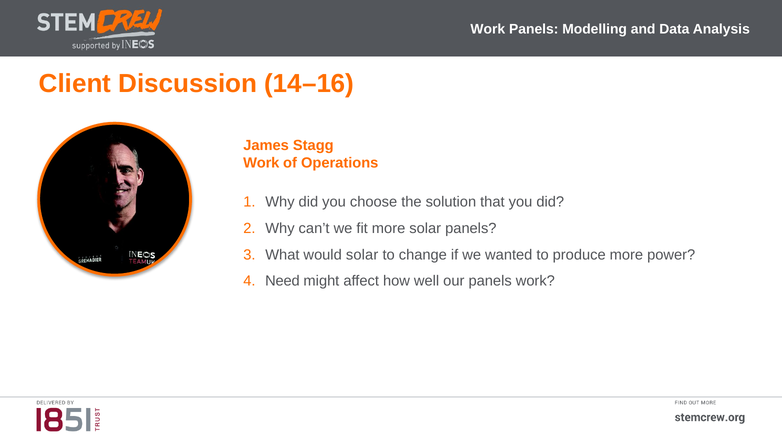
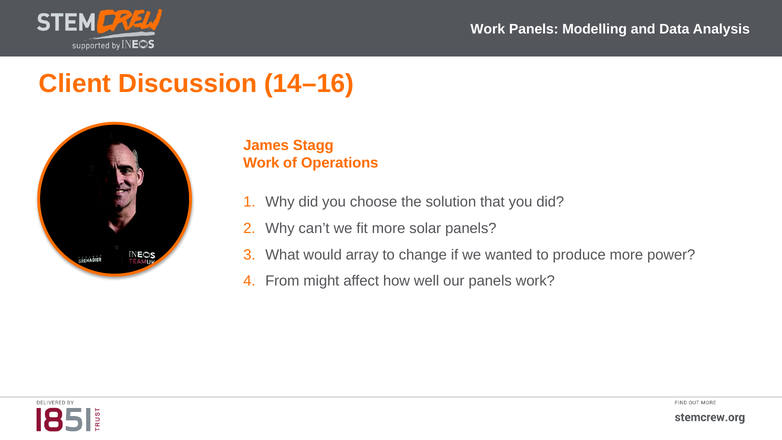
would solar: solar -> array
Need: Need -> From
